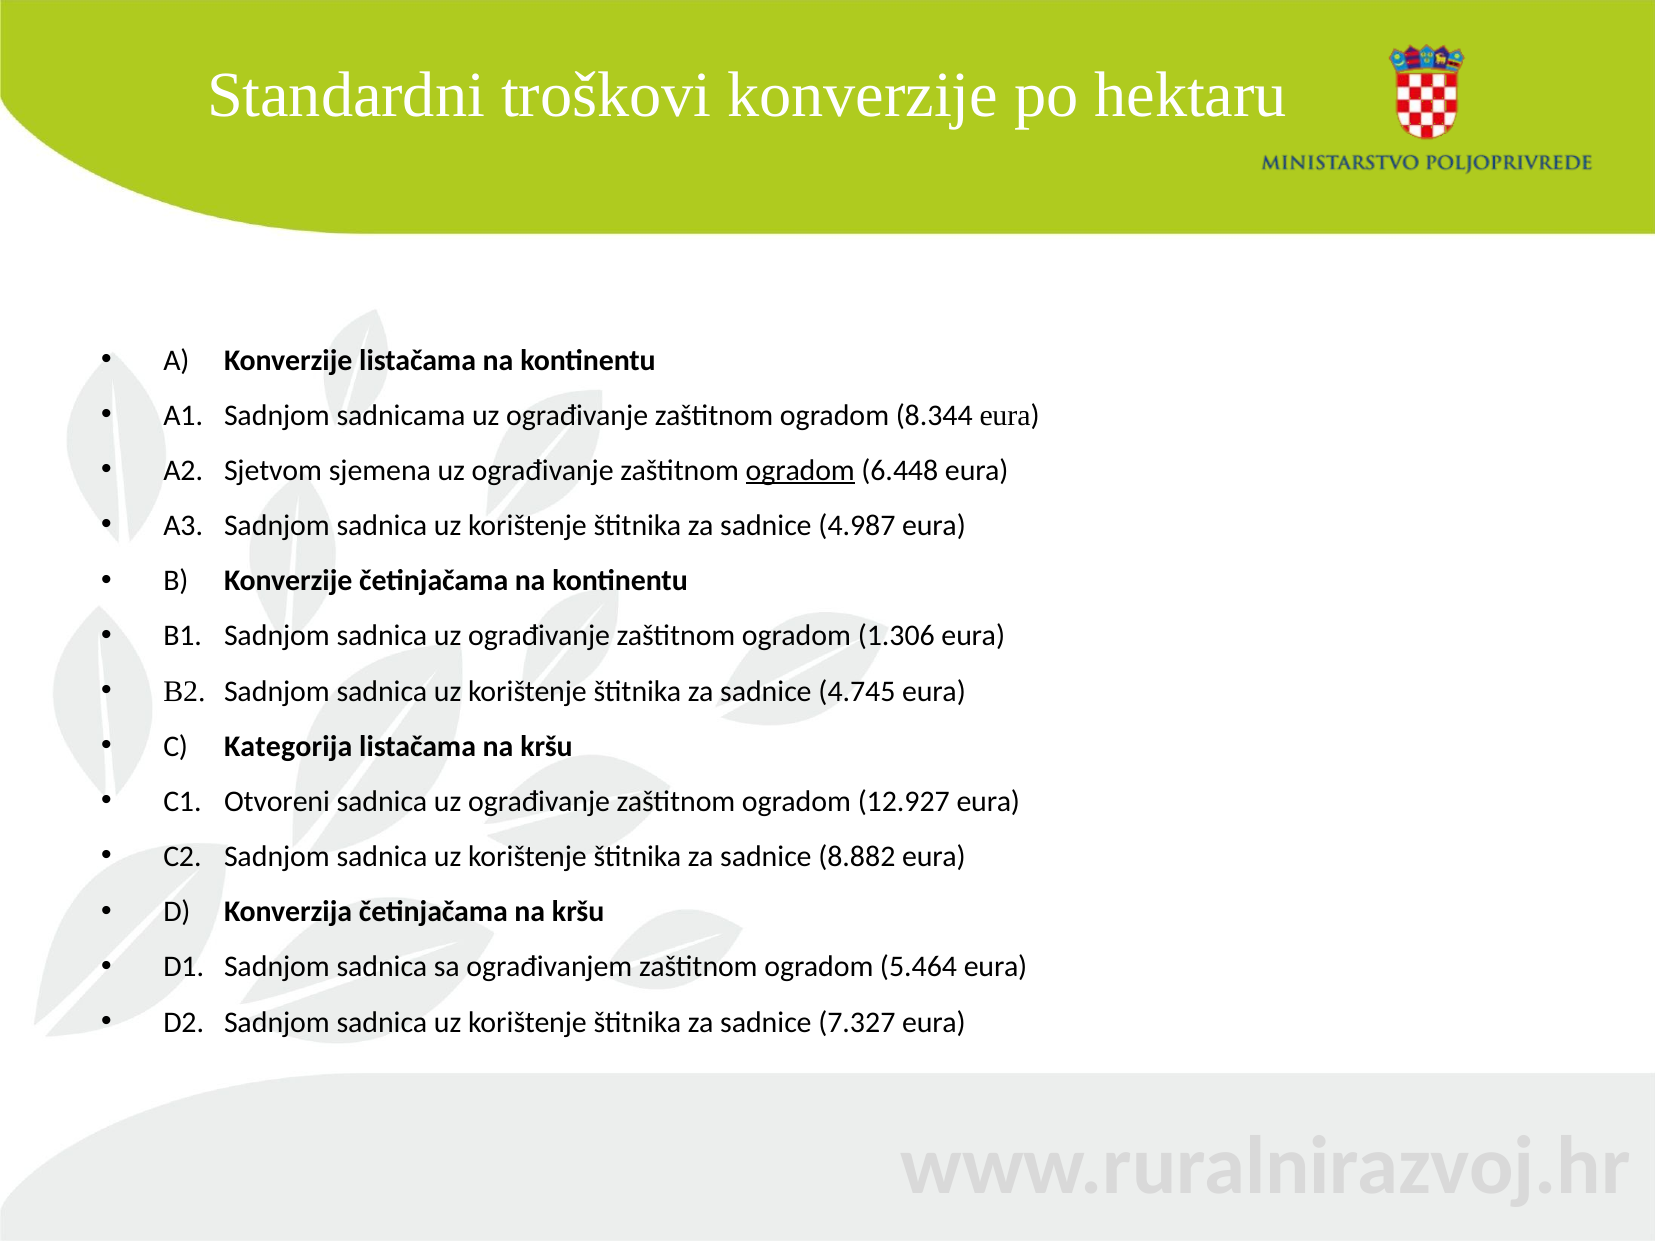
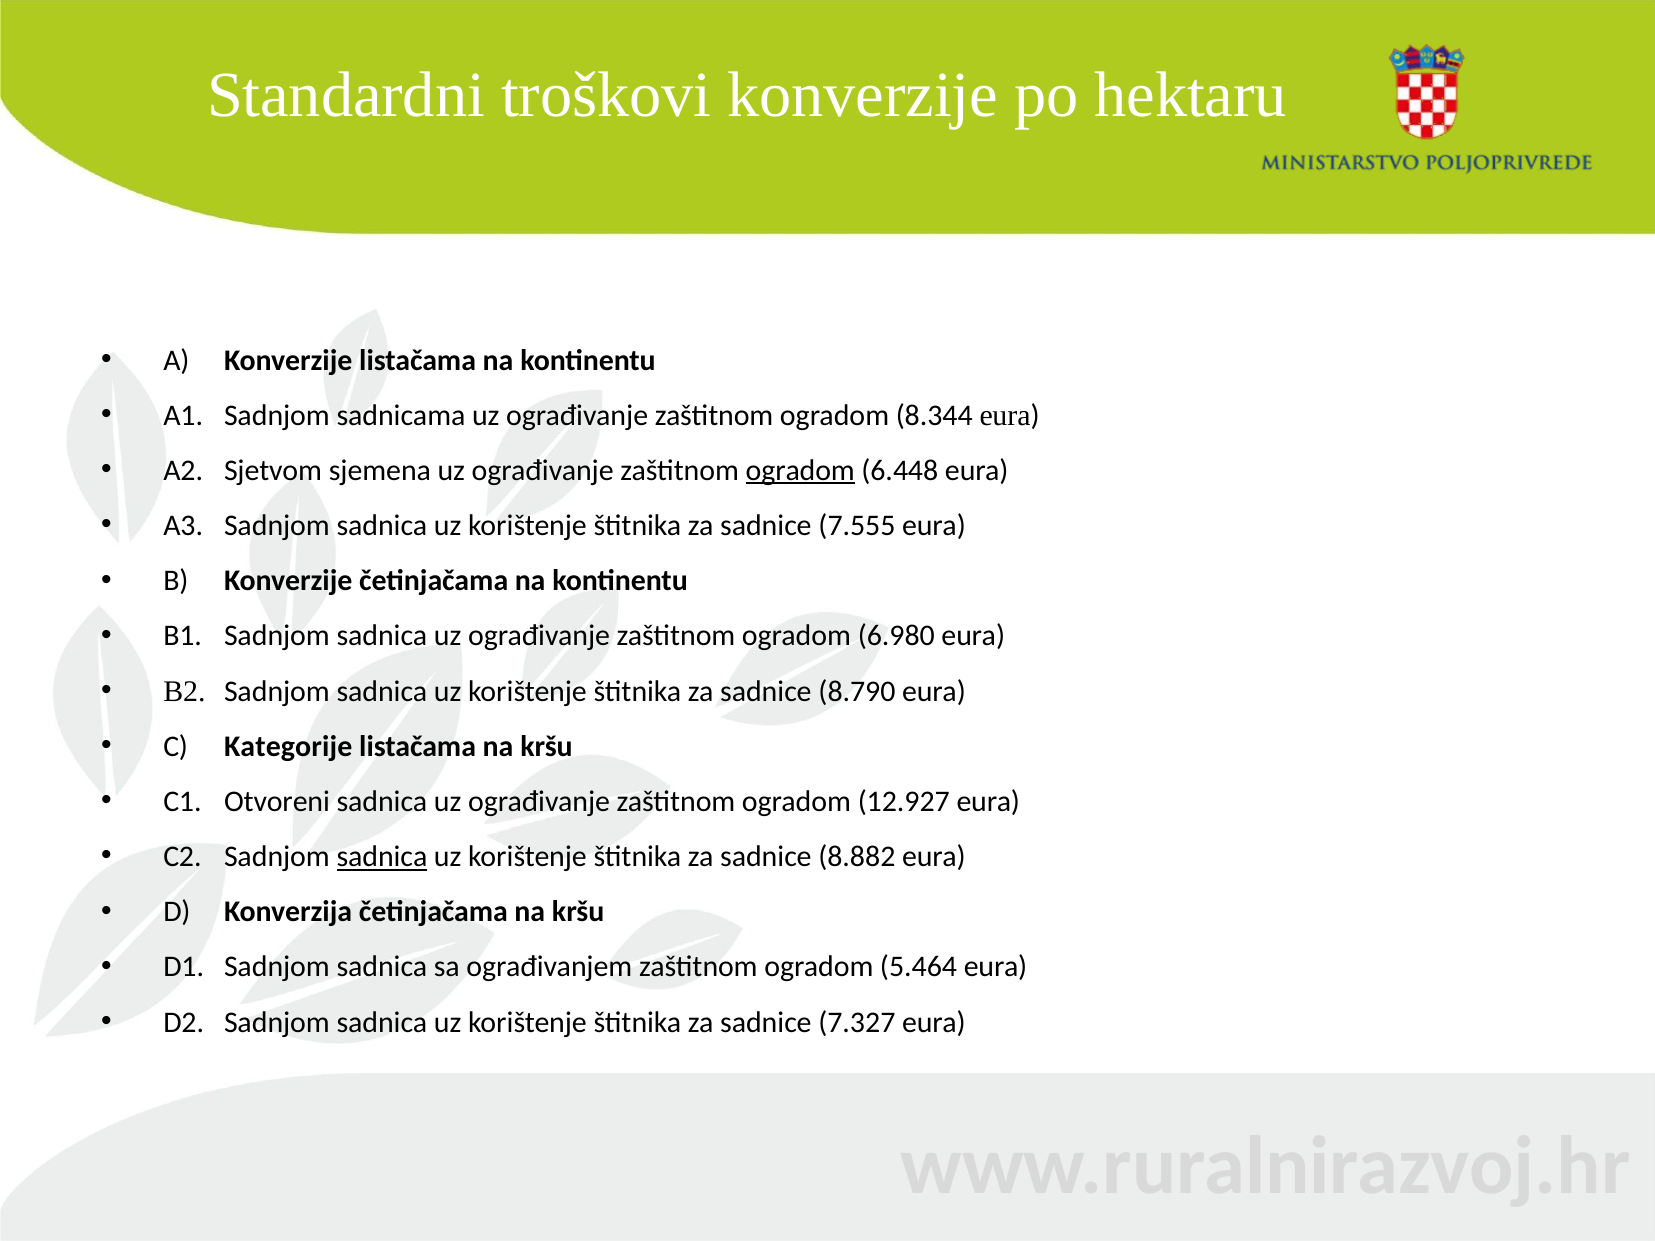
4.987: 4.987 -> 7.555
1.306: 1.306 -> 6.980
4.745: 4.745 -> 8.790
Kategorija: Kategorija -> Kategorije
sadnica at (382, 857) underline: none -> present
